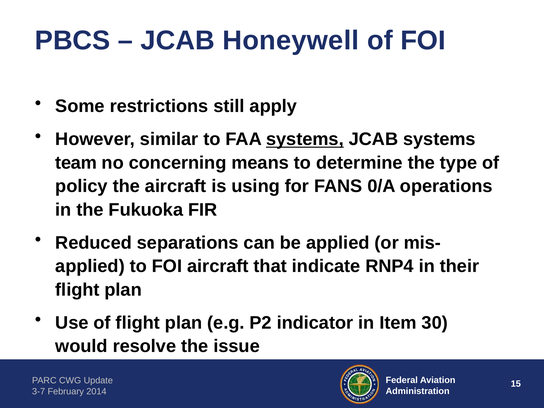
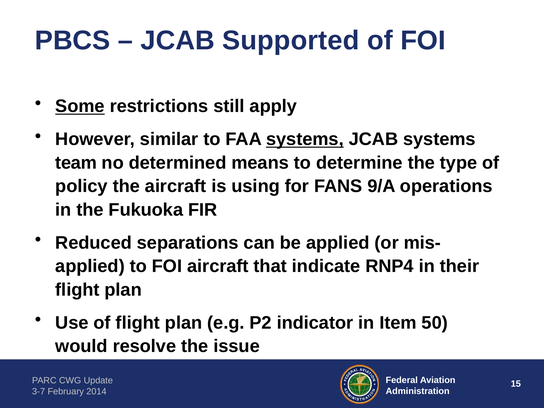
Honeywell: Honeywell -> Supported
Some underline: none -> present
concerning: concerning -> determined
0/A: 0/A -> 9/A
30: 30 -> 50
